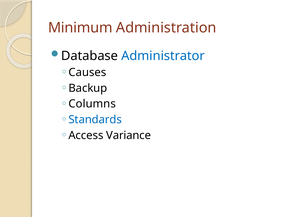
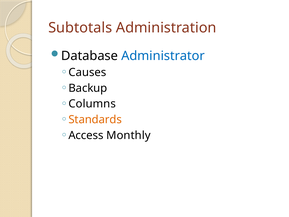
Minimum: Minimum -> Subtotals
Standards colour: blue -> orange
Variance: Variance -> Monthly
